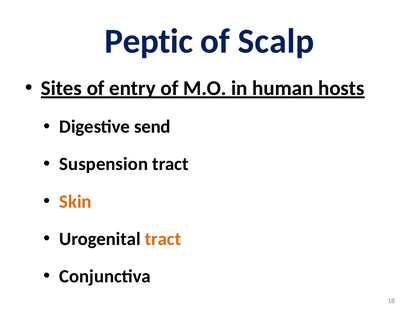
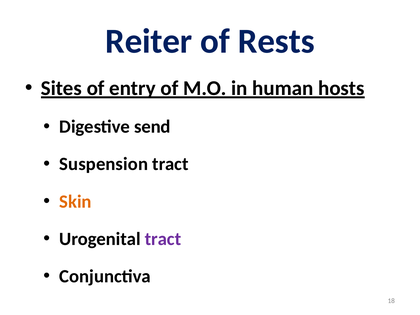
Peptic: Peptic -> Reiter
Scalp: Scalp -> Rests
tract at (163, 239) colour: orange -> purple
